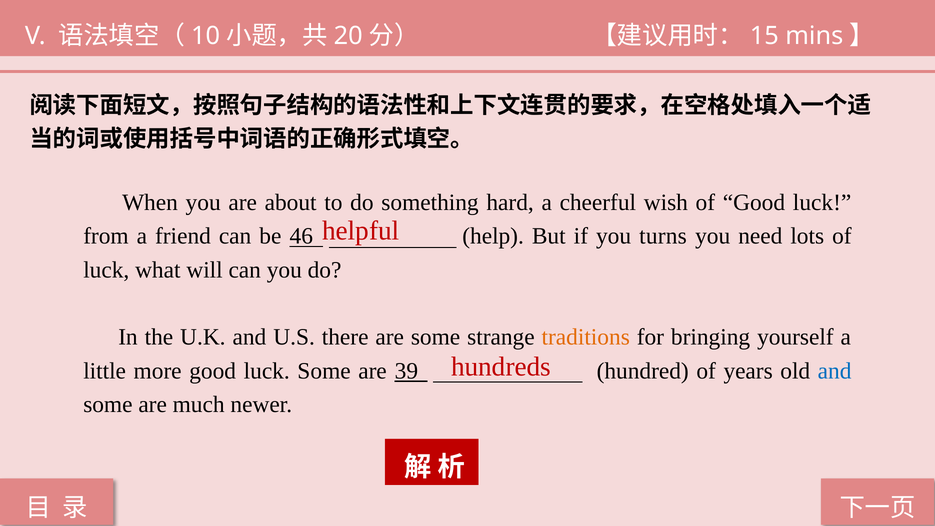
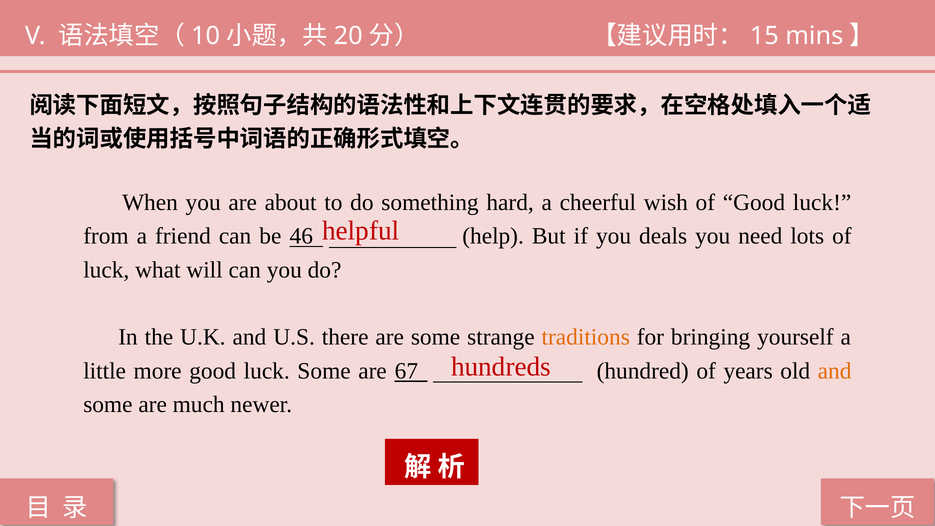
turns: turns -> deals
39: 39 -> 67
and at (835, 371) colour: blue -> orange
